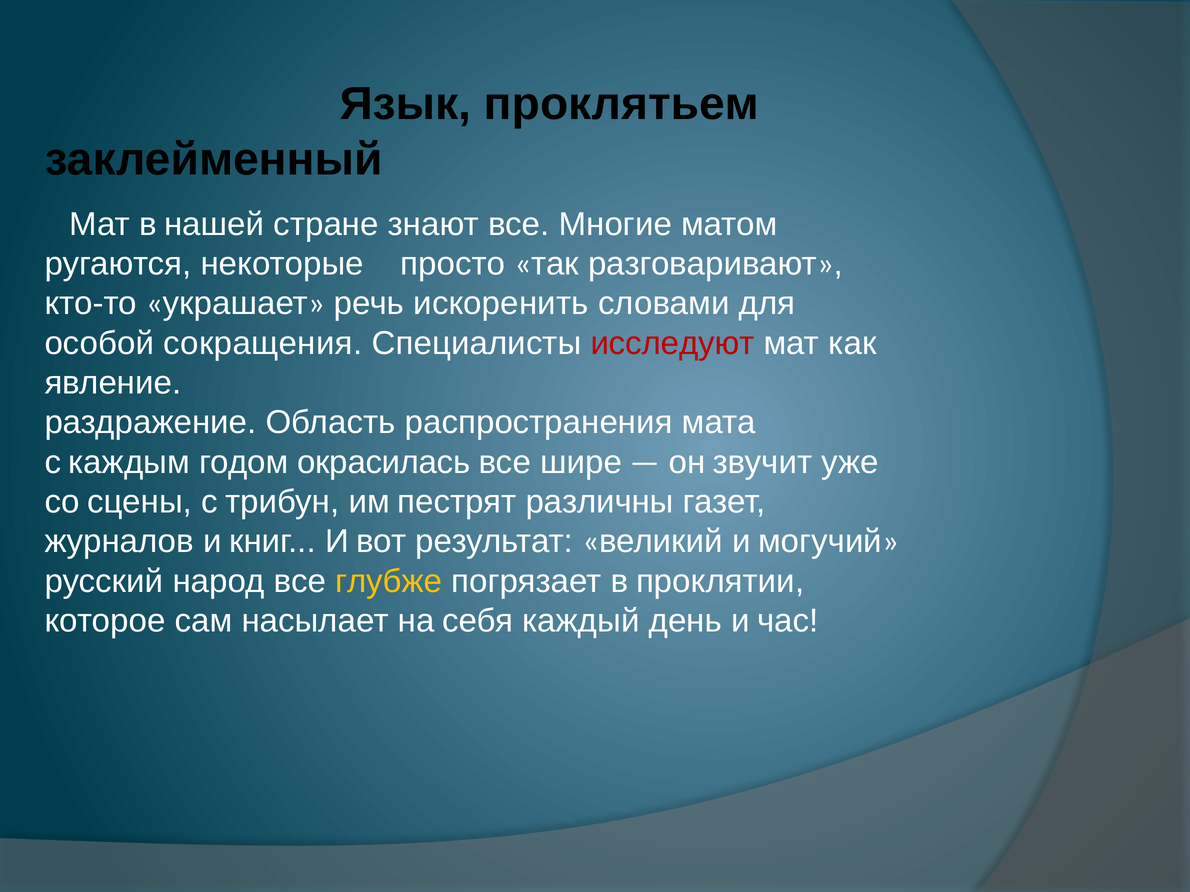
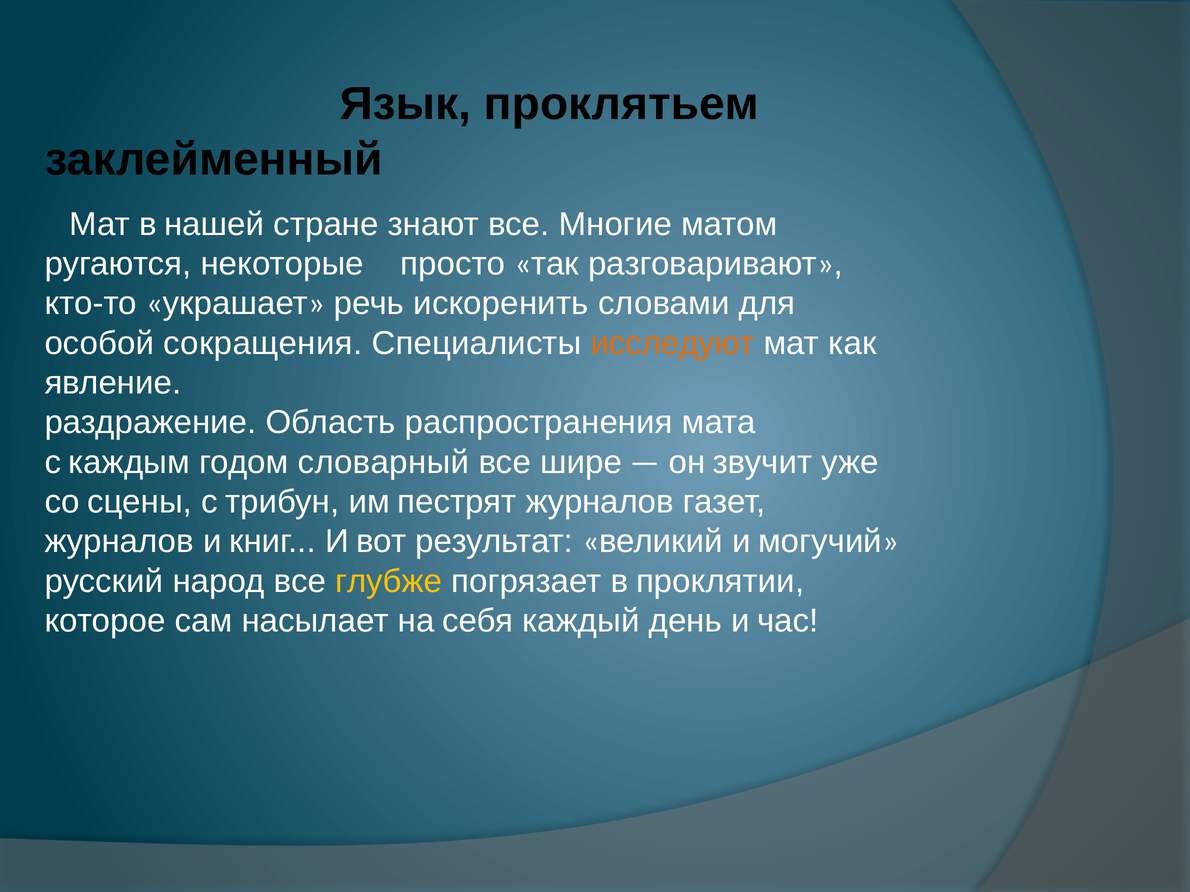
исследуют colour: red -> orange
окрасилась: окрасилась -> словарный
пестрят различны: различны -> журналов
